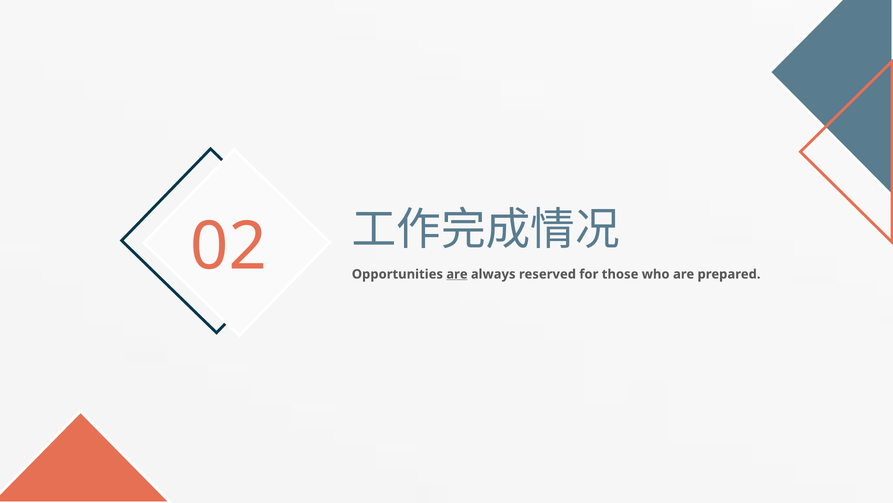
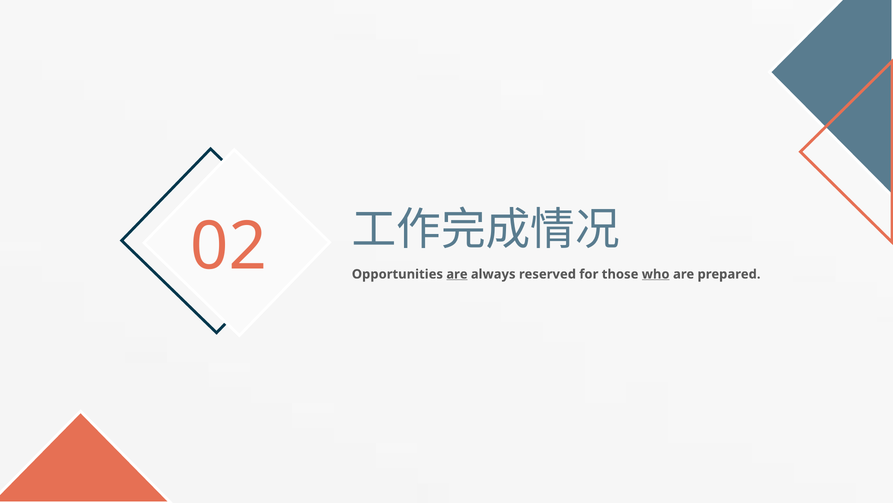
who underline: none -> present
